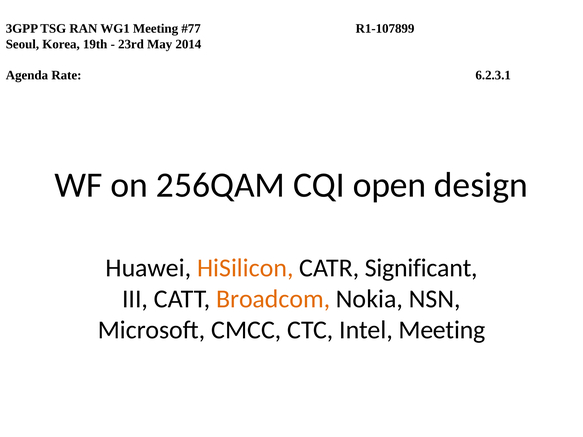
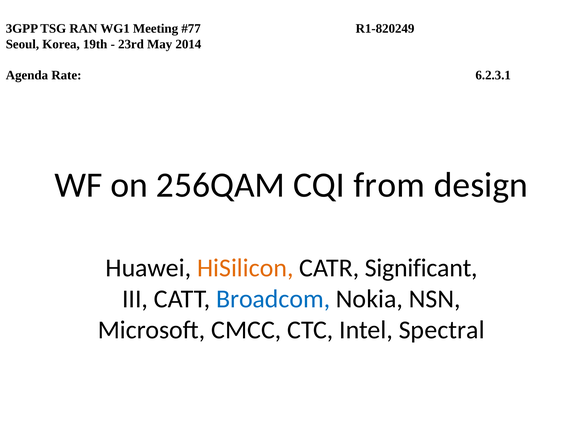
R1-107899: R1-107899 -> R1-820249
open: open -> from
Broadcom colour: orange -> blue
Intel Meeting: Meeting -> Spectral
